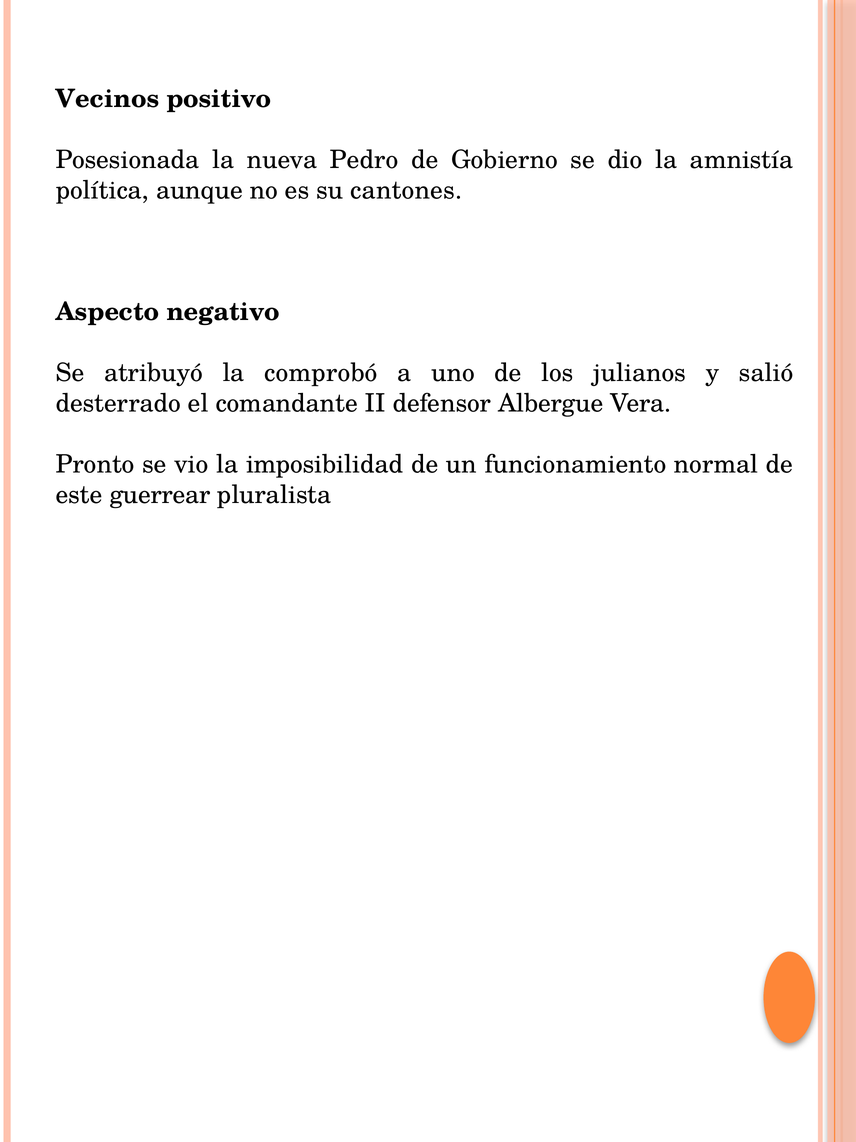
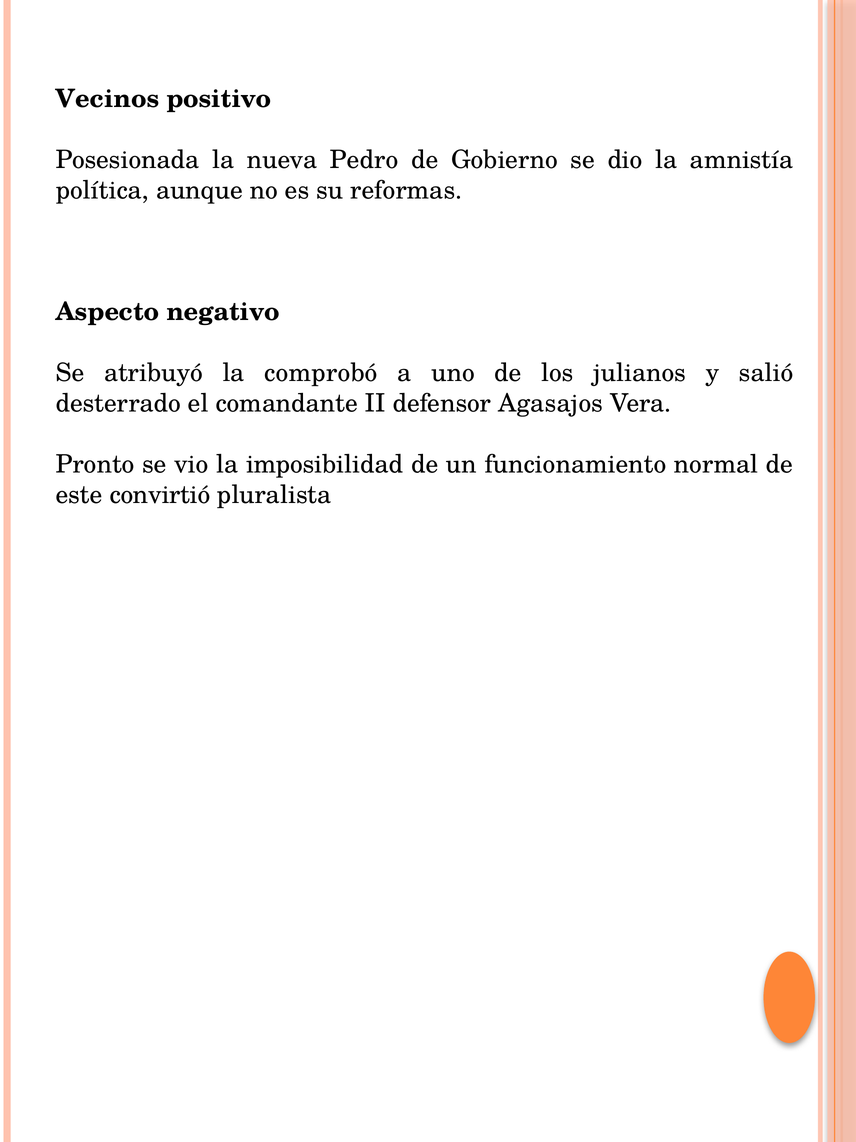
cantones: cantones -> reformas
Albergue: Albergue -> Agasajos
guerrear: guerrear -> convirtió
